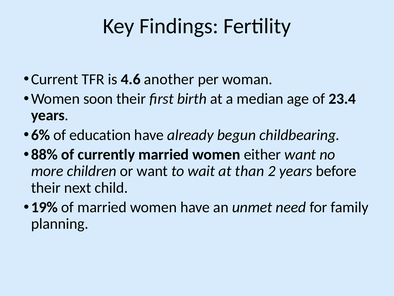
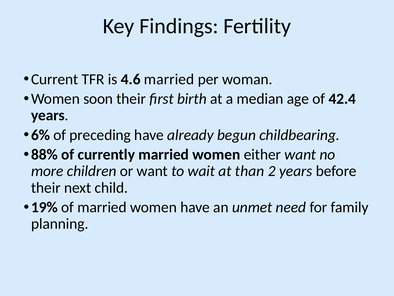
4.6 another: another -> married
23.4: 23.4 -> 42.4
education: education -> preceding
